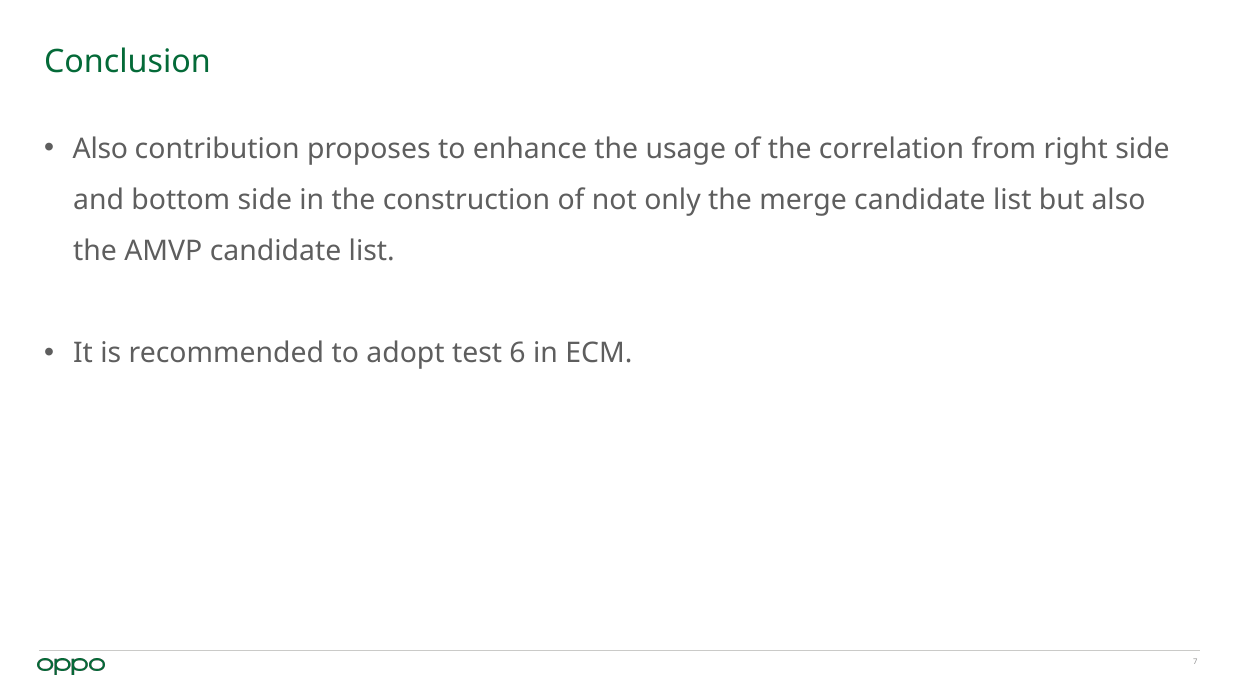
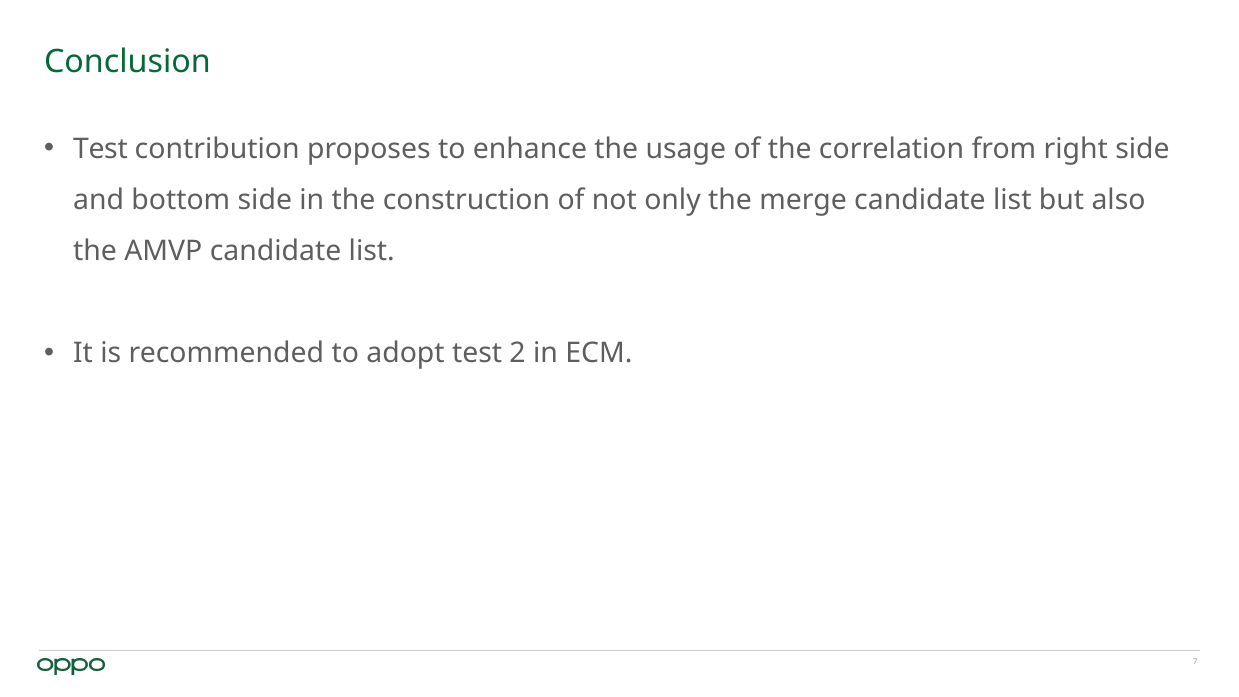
Also at (100, 149): Also -> Test
6: 6 -> 2
